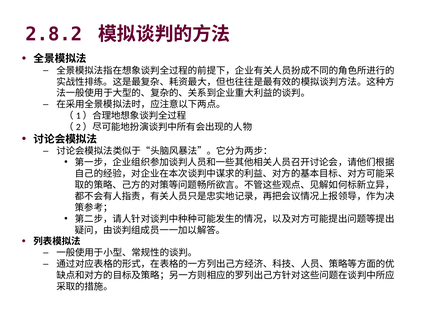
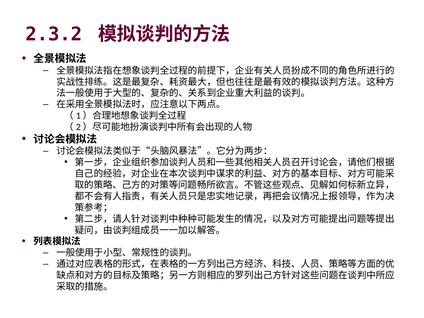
2.8.2: 2.8.2 -> 2.3.2
